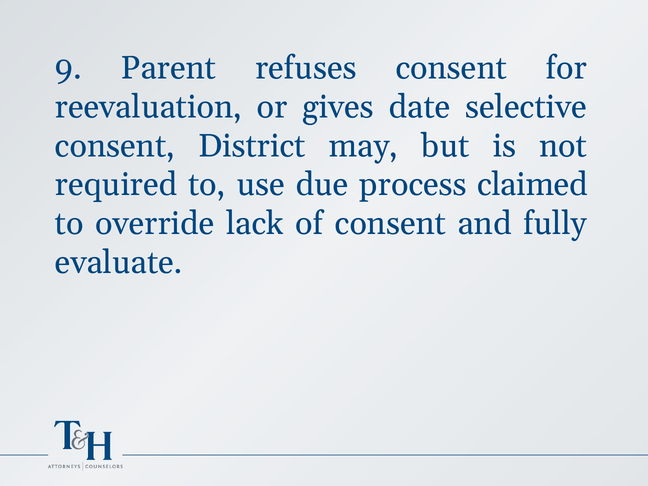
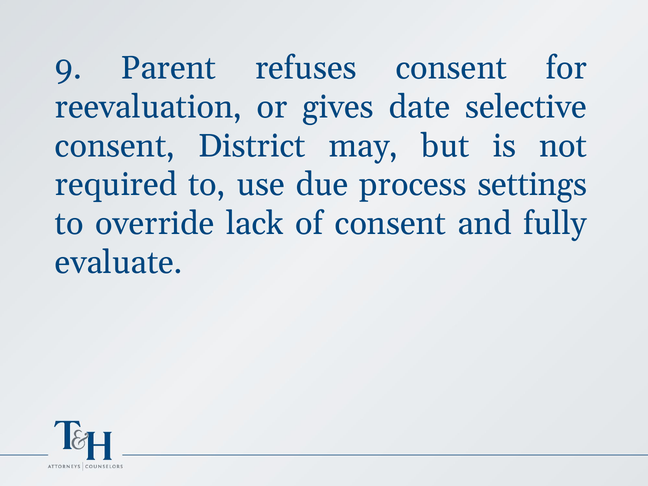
claimed: claimed -> settings
